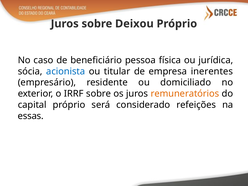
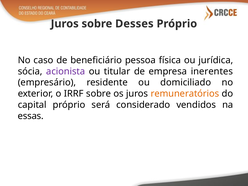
Deixou: Deixou -> Desses
acionista colour: blue -> purple
refeições: refeições -> vendidos
